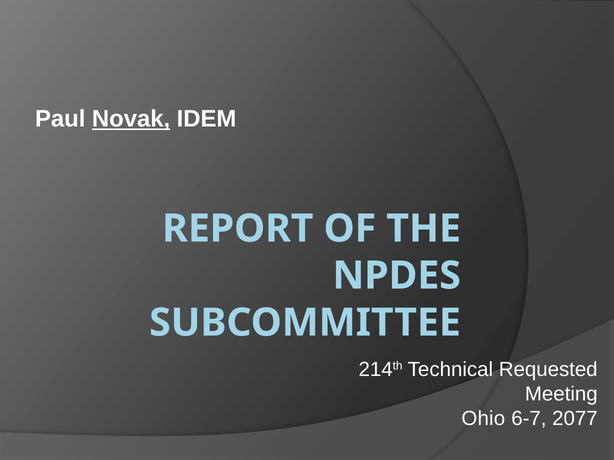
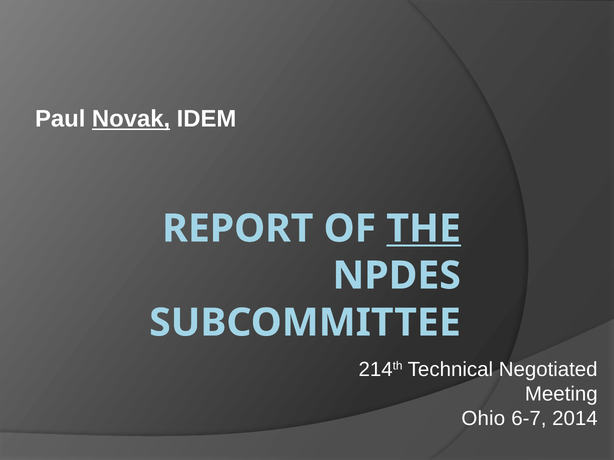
THE underline: none -> present
Requested: Requested -> Negotiated
2077: 2077 -> 2014
